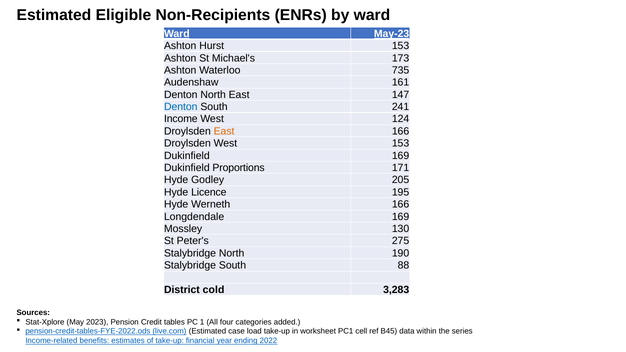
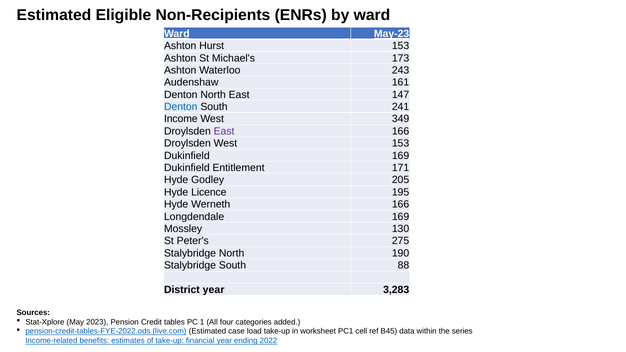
735: 735 -> 243
124: 124 -> 349
East at (224, 131) colour: orange -> purple
Proportions: Proportions -> Entitlement
District cold: cold -> year
